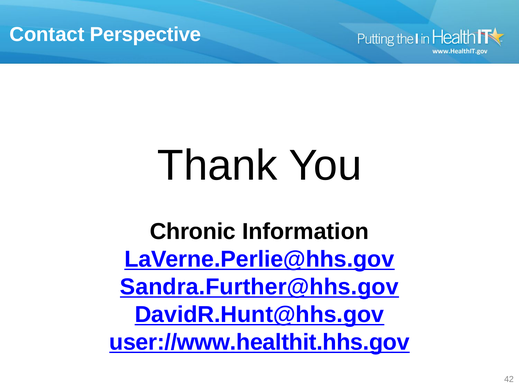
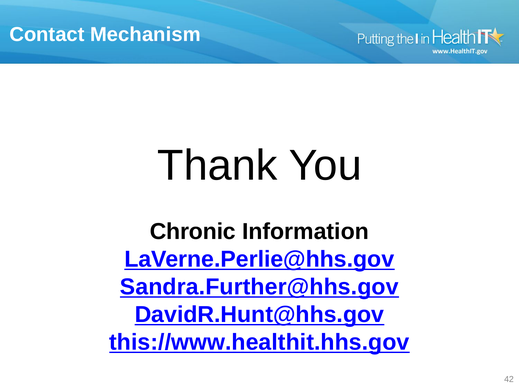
Perspective: Perspective -> Mechanism
user://www.healthit.hhs.gov: user://www.healthit.hhs.gov -> this://www.healthit.hhs.gov
